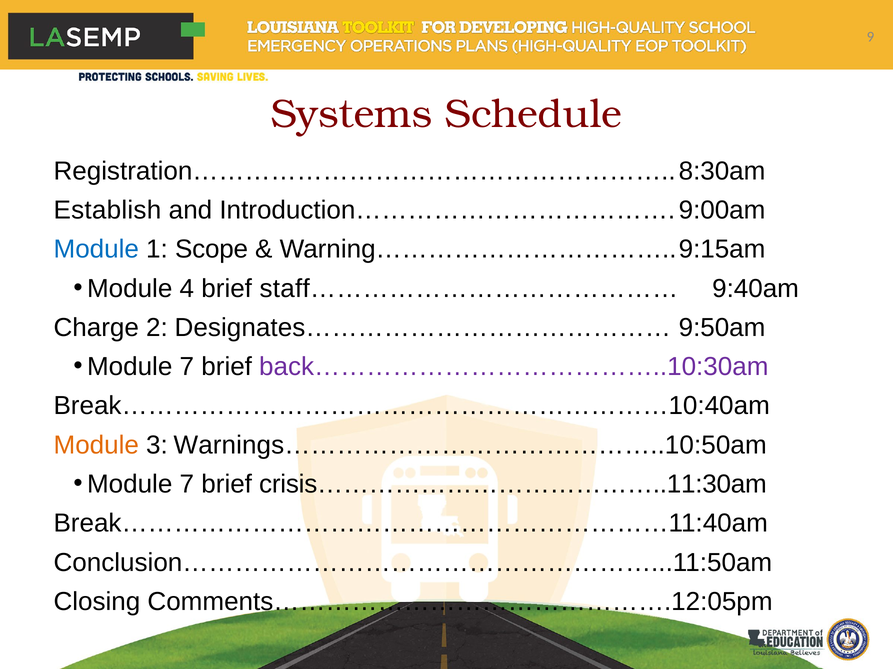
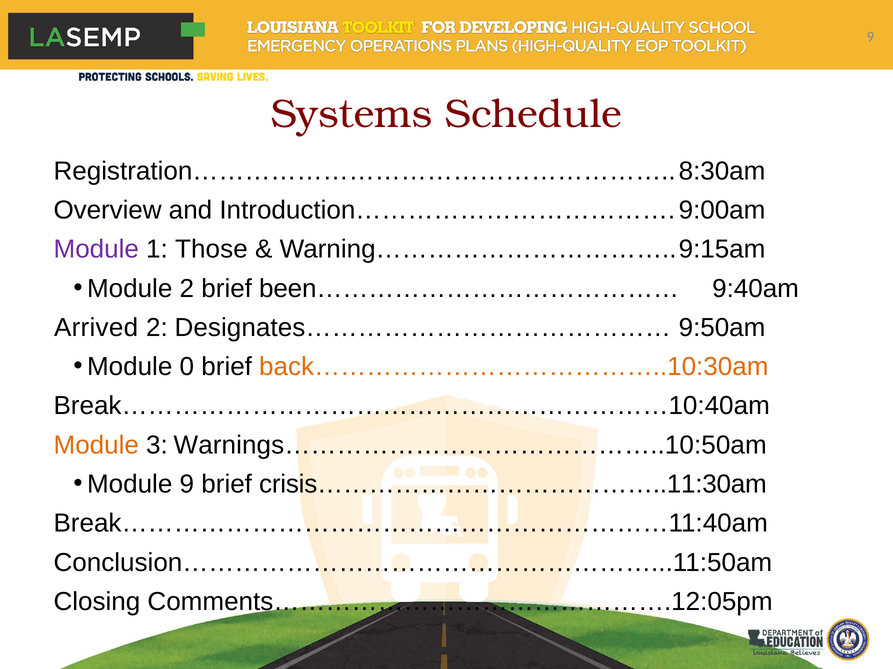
Establish: Establish -> Overview
Module at (96, 250) colour: blue -> purple
Scope: Scope -> Those
Module 4: 4 -> 2
staff……………………………………: staff…………………………………… -> been……………………………………
Charge: Charge -> Arrived
7 at (187, 367): 7 -> 0
back…………………………………..10:30am colour: purple -> orange
7 at (187, 485): 7 -> 9
